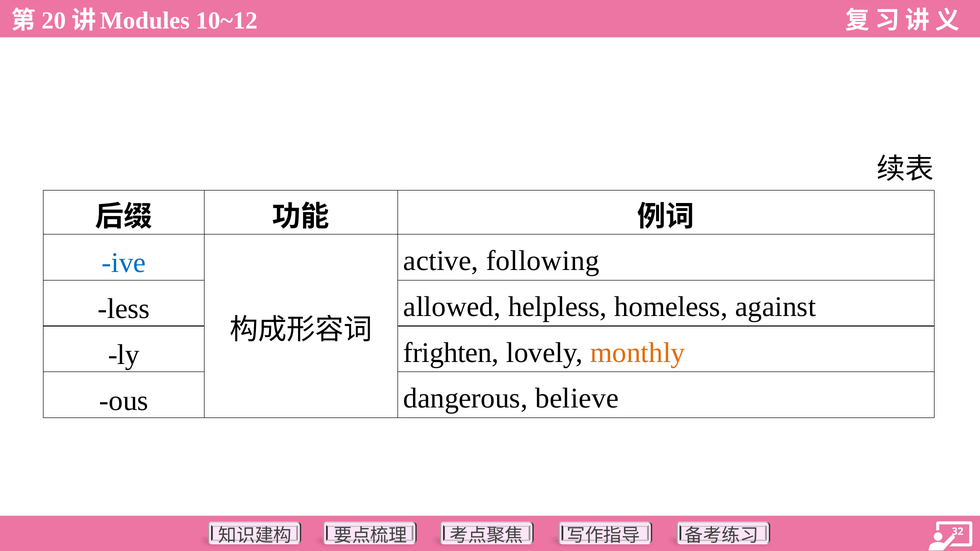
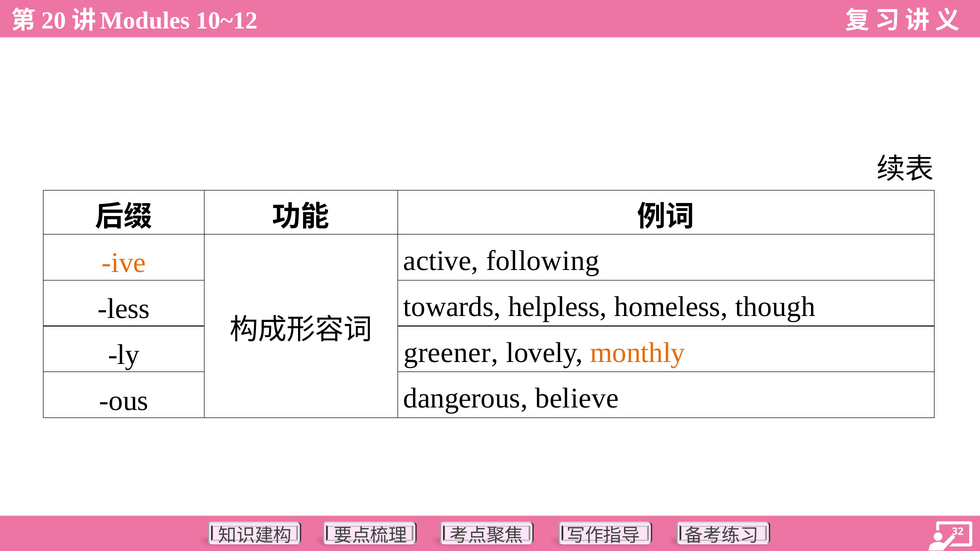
ive colour: blue -> orange
allowed: allowed -> towards
against: against -> though
frighten: frighten -> greener
